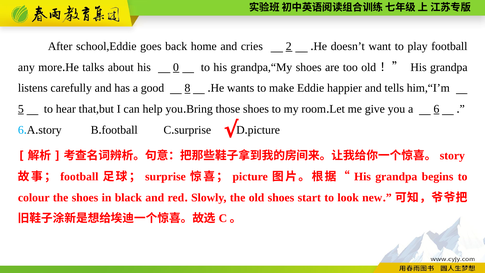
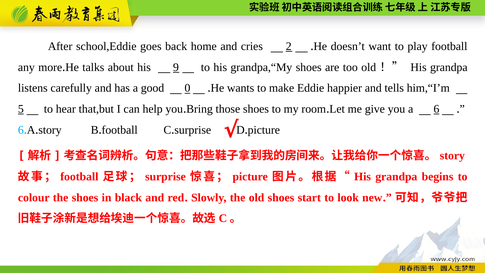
0: 0 -> 9
8: 8 -> 0
